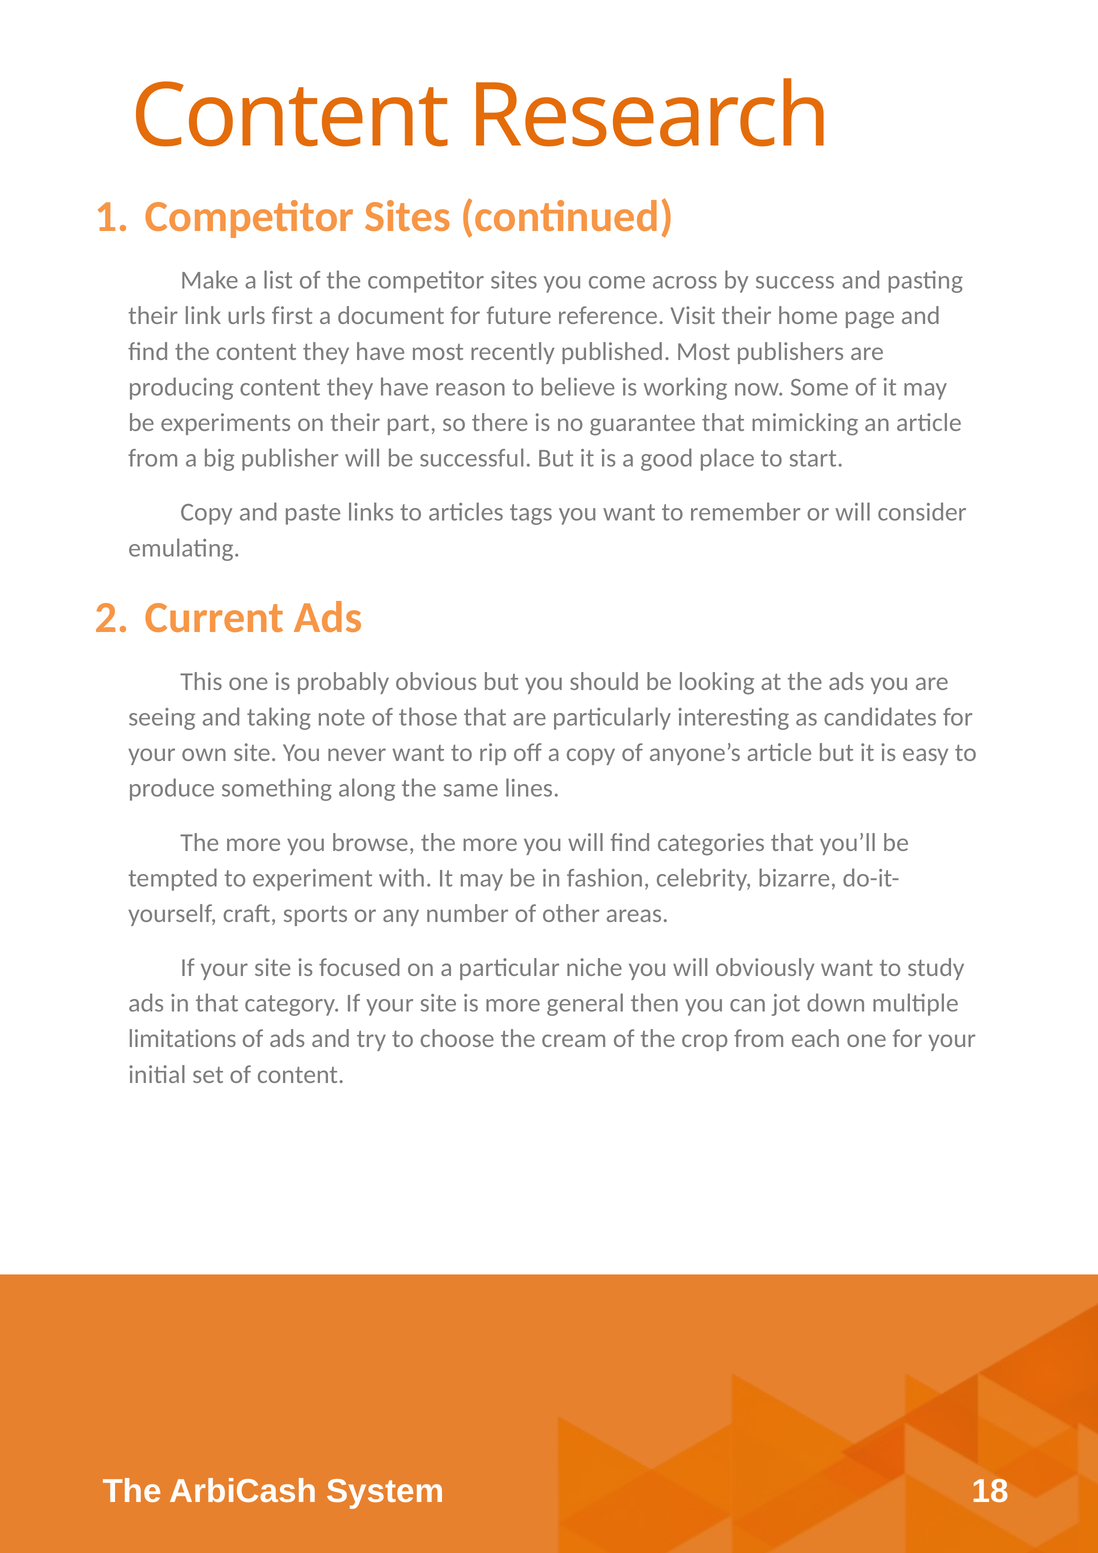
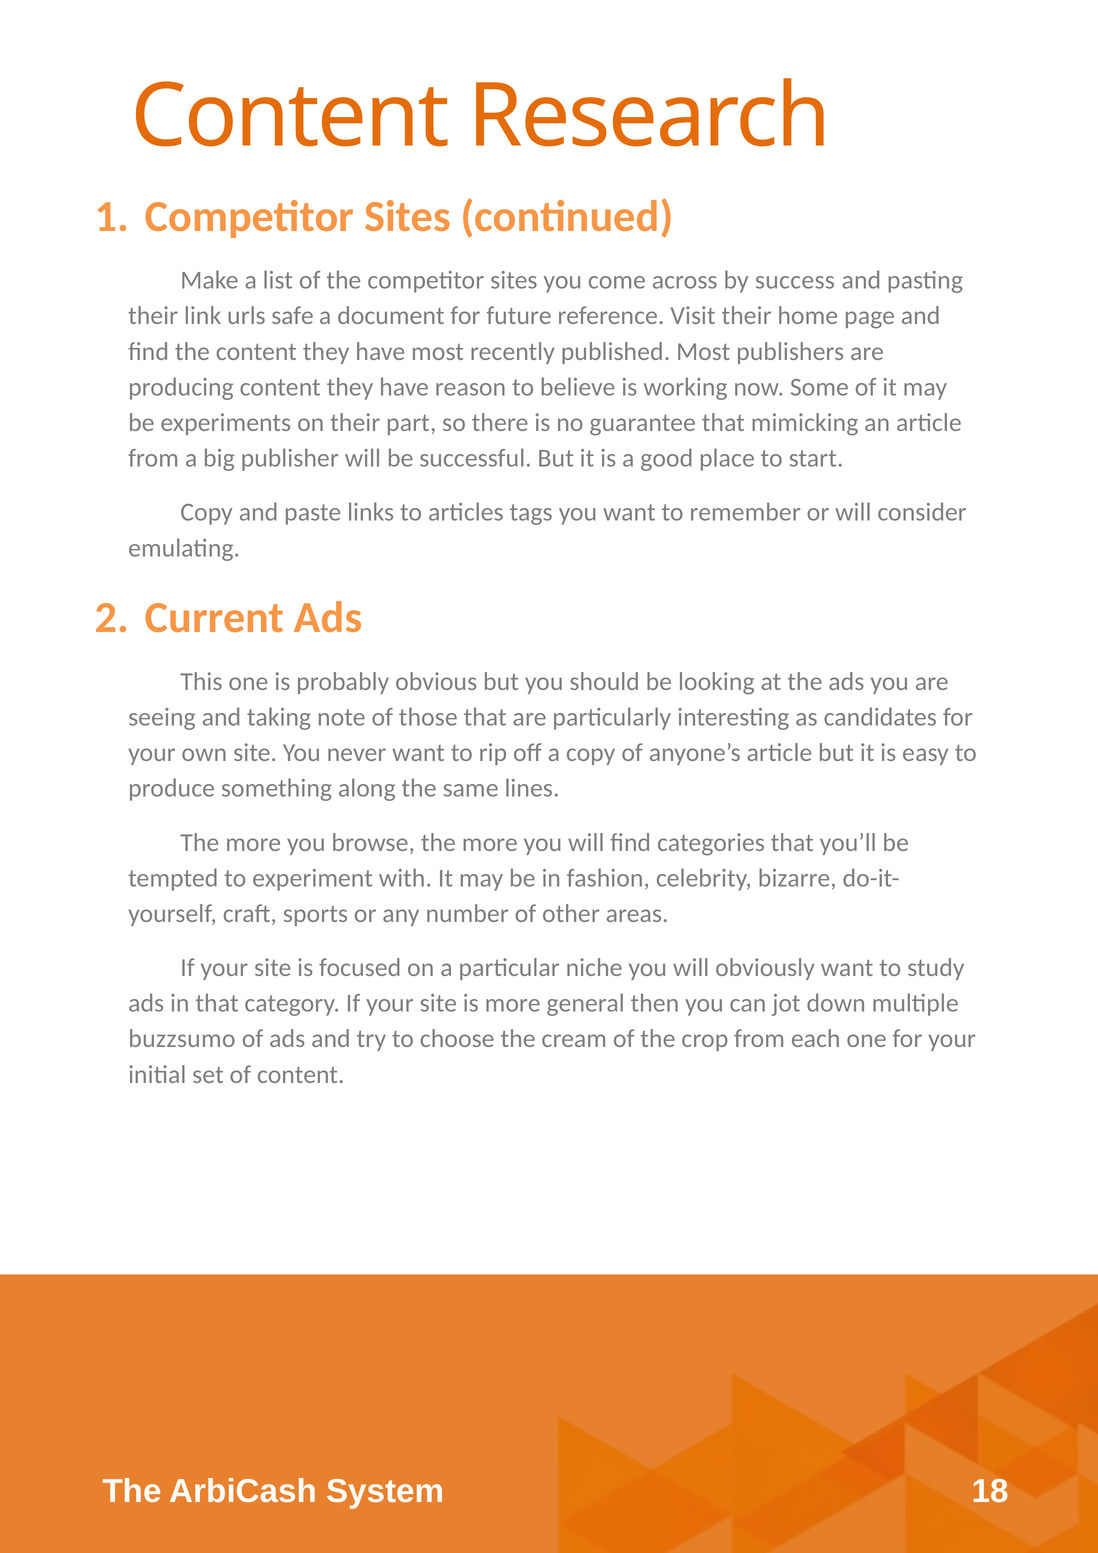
first: first -> safe
limitations: limitations -> buzzsumo
